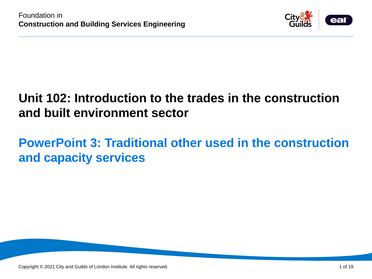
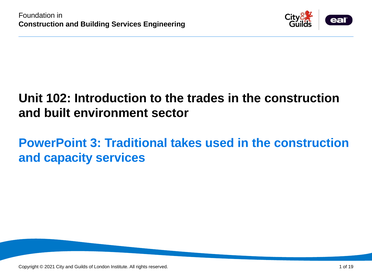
other: other -> takes
